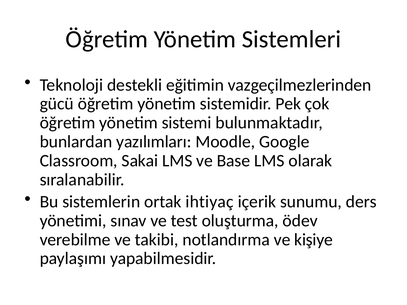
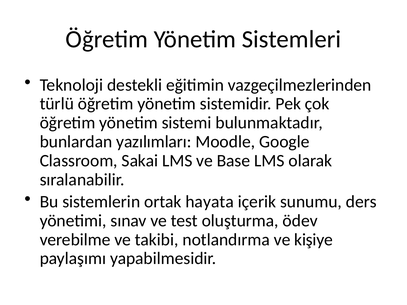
gücü: gücü -> türlü
ihtiyaç: ihtiyaç -> hayata
